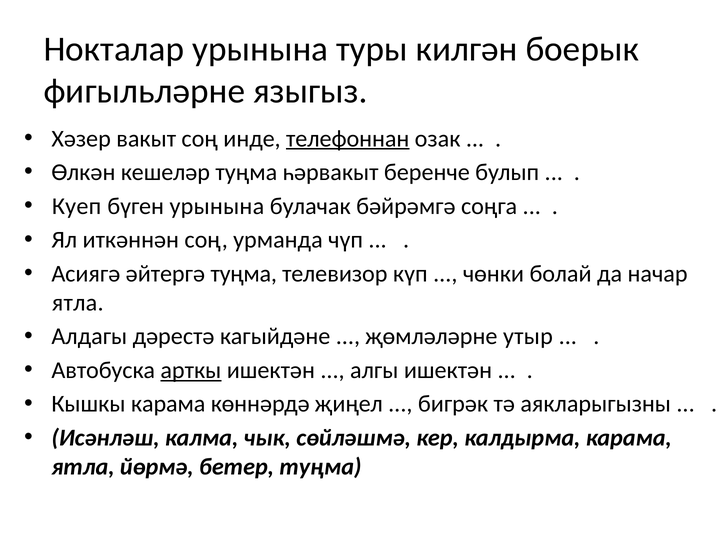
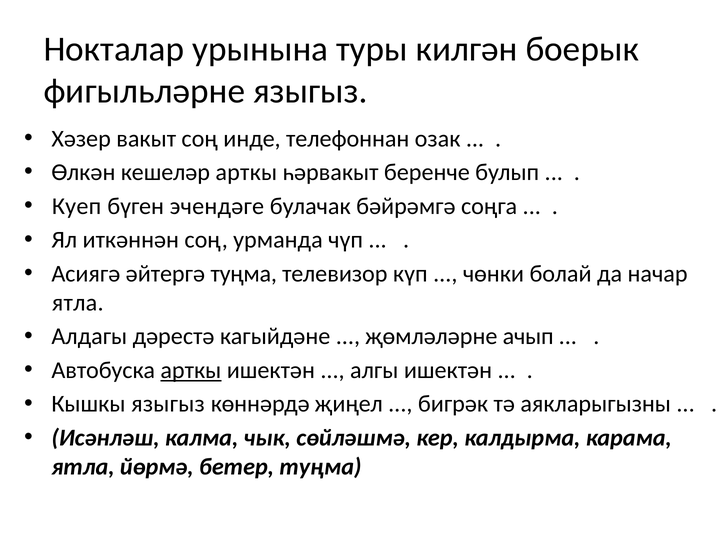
телефоннан underline: present -> none
кешеләр туңма: туңма -> арткы
бүген урынына: урынына -> эчендәге
утыр: утыр -> ачып
Кышкы карама: карама -> языгыз
